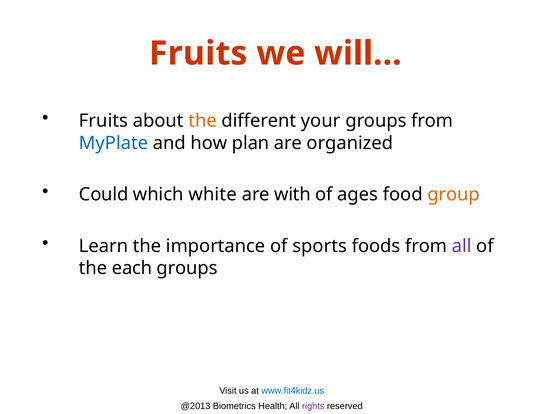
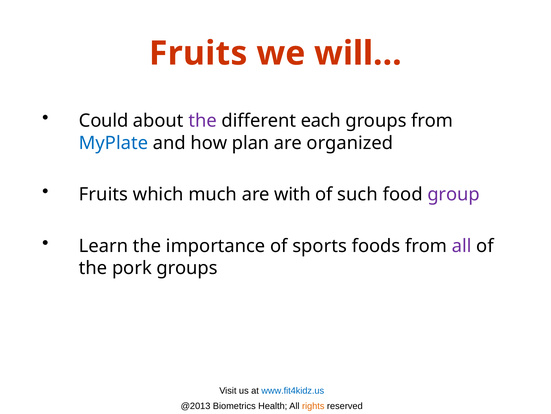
Fruits at (104, 121): Fruits -> Could
the at (203, 121) colour: orange -> purple
your: your -> each
Could at (104, 194): Could -> Fruits
white: white -> much
ages: ages -> such
group colour: orange -> purple
each: each -> pork
rights colour: purple -> orange
